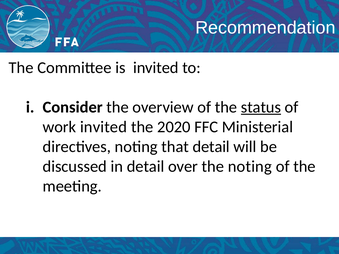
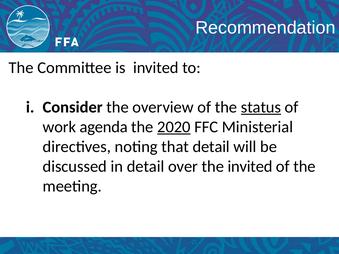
work invited: invited -> agenda
2020 underline: none -> present
the noting: noting -> invited
